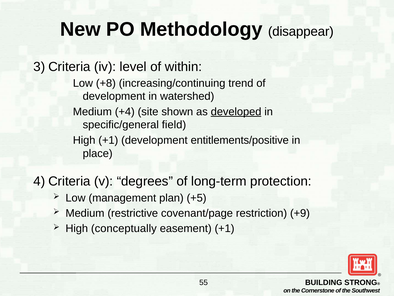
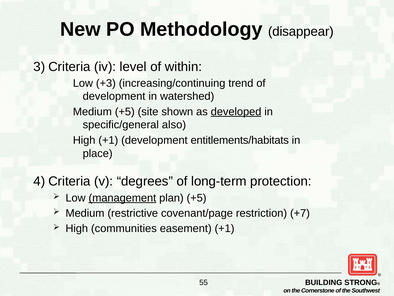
+8: +8 -> +3
Medium +4: +4 -> +5
field: field -> also
entitlements/positive: entitlements/positive -> entitlements/habitats
management underline: none -> present
+9: +9 -> +7
conceptually: conceptually -> communities
